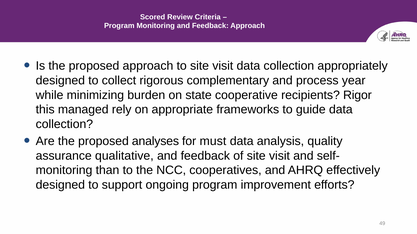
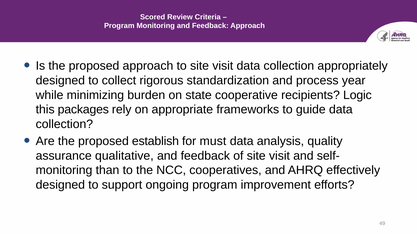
complementary: complementary -> standardization
Rigor: Rigor -> Logic
managed: managed -> packages
analyses: analyses -> establish
